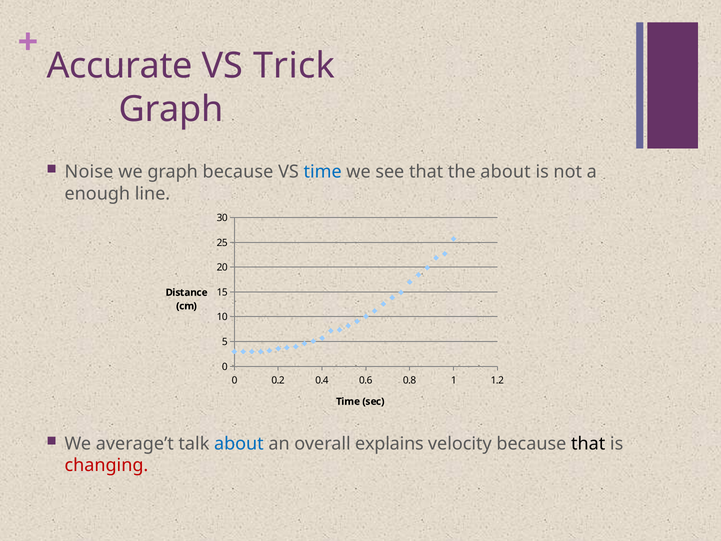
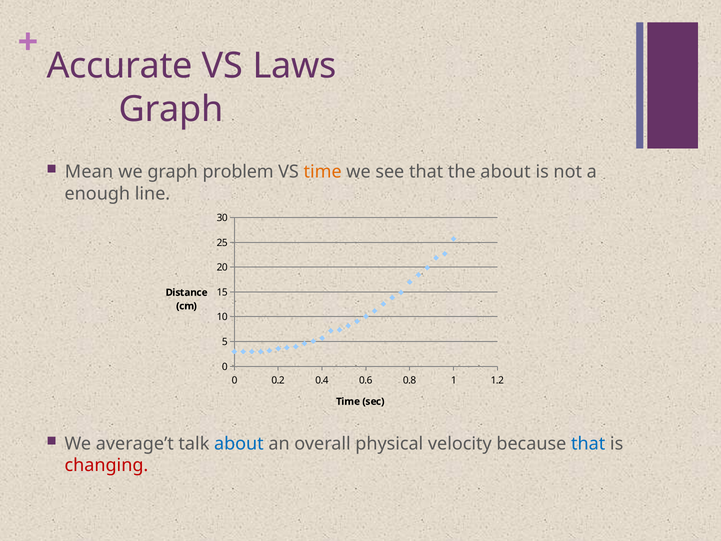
Trick: Trick -> Laws
Noise: Noise -> Mean
graph because: because -> problem
time at (323, 172) colour: blue -> orange
explains: explains -> physical
that at (588, 444) colour: black -> blue
